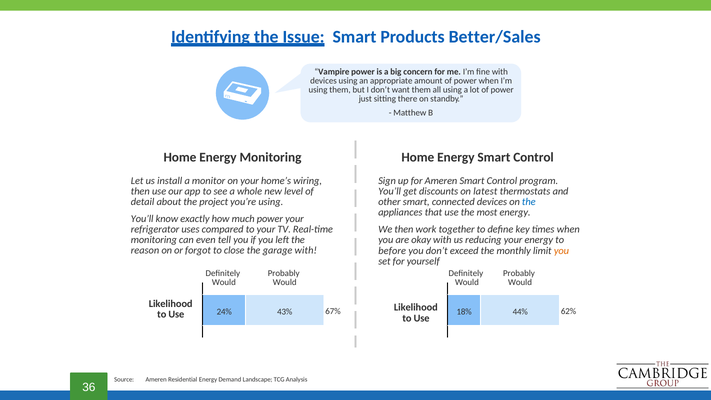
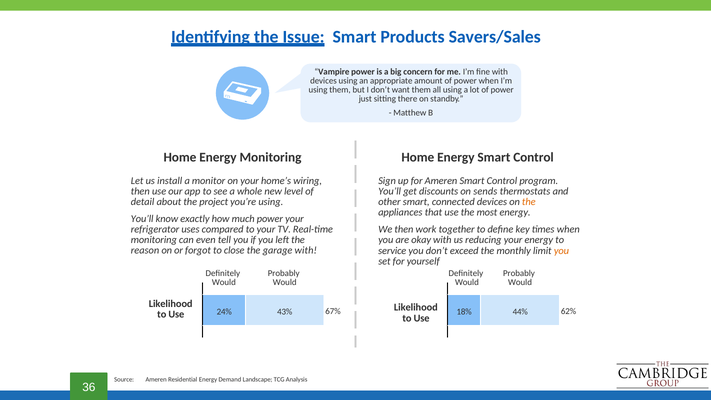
Better/Sales: Better/Sales -> Savers/Sales
latest: latest -> sends
the at (529, 202) colour: blue -> orange
before: before -> service
